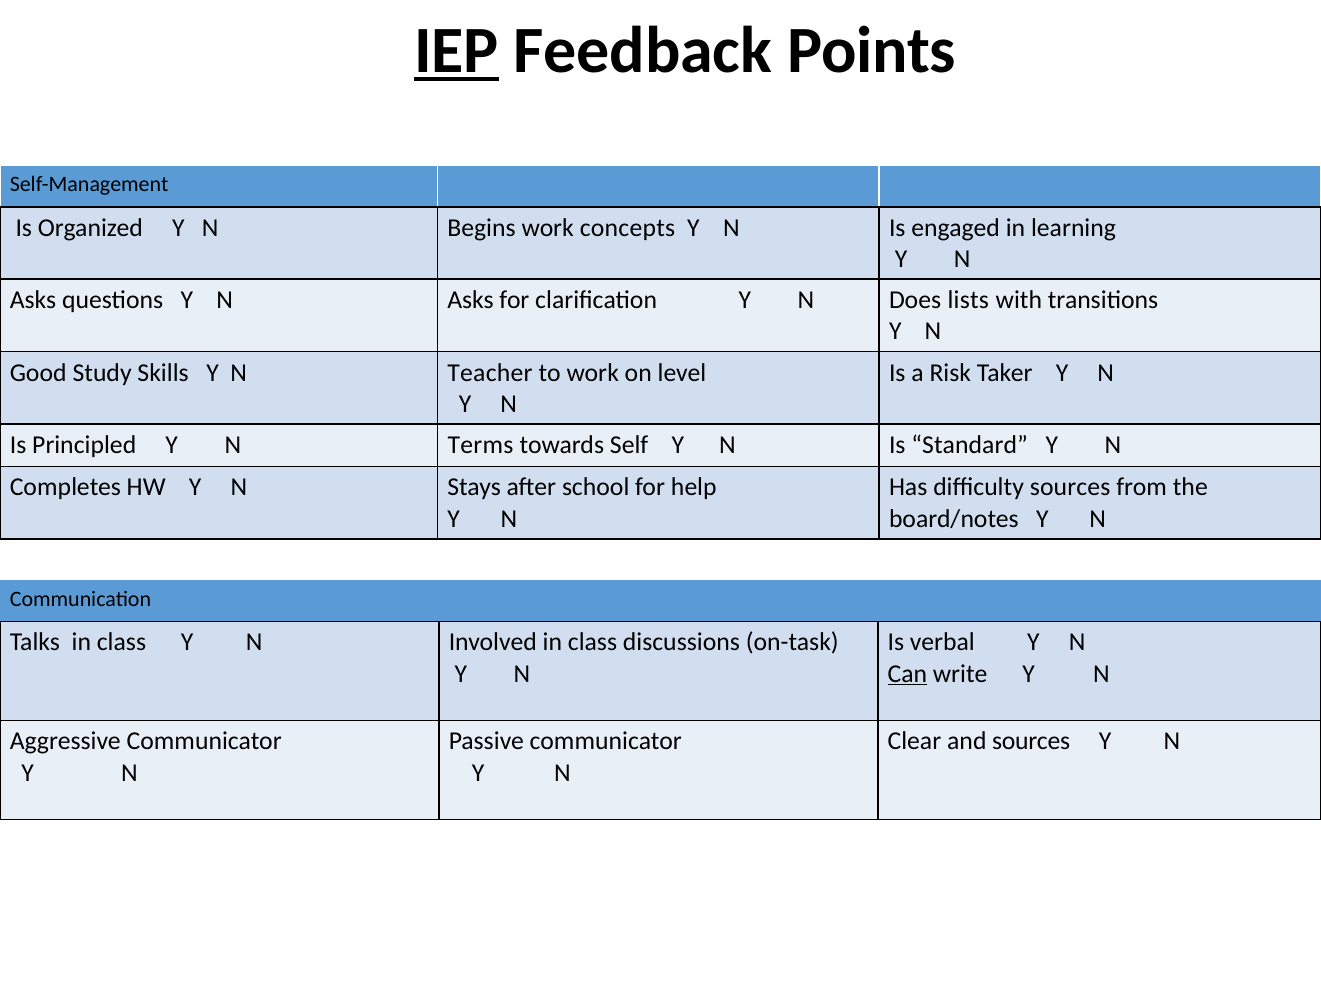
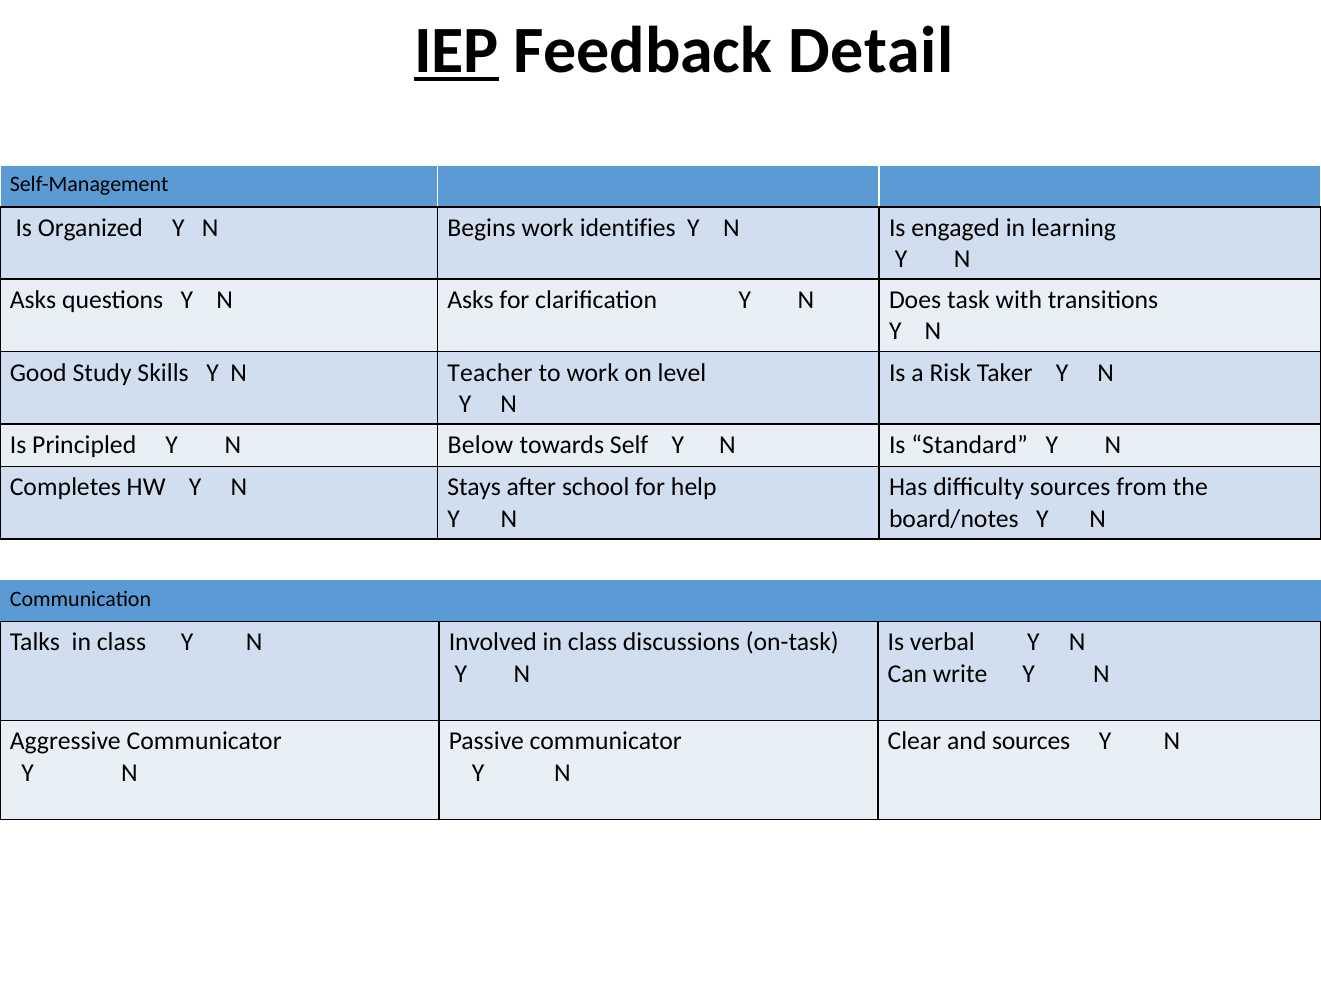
Points: Points -> Detail
concepts: concepts -> identifies
lists: lists -> task
Terms: Terms -> Below
Can underline: present -> none
